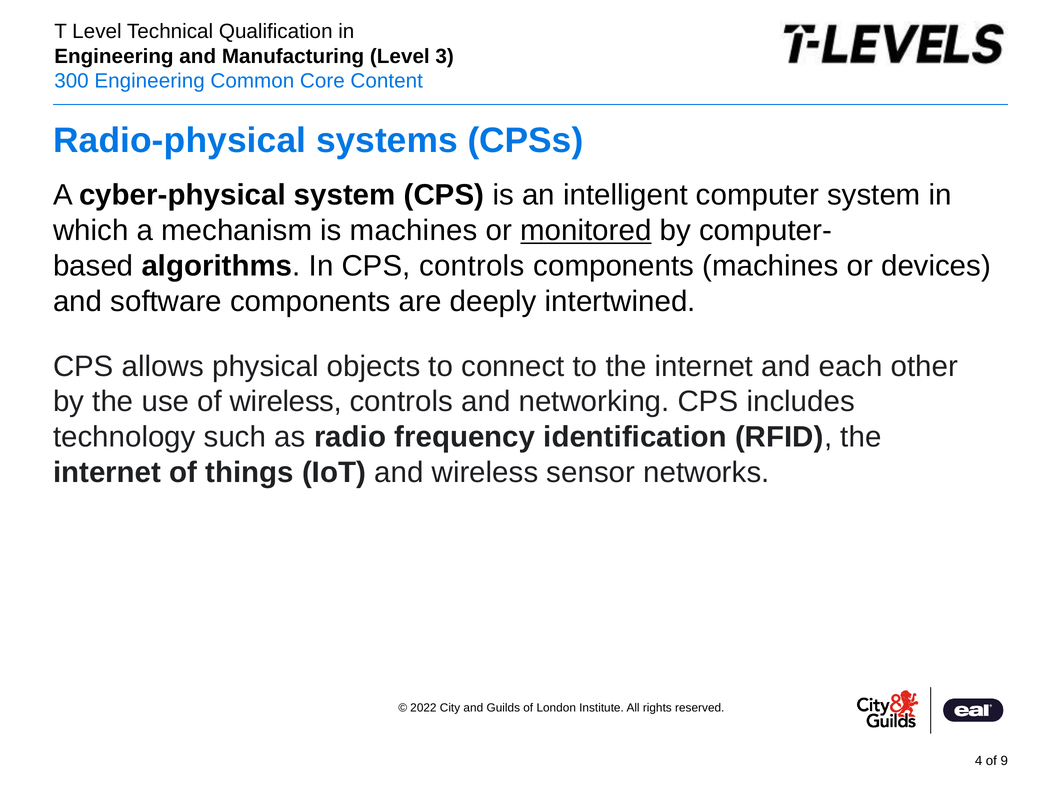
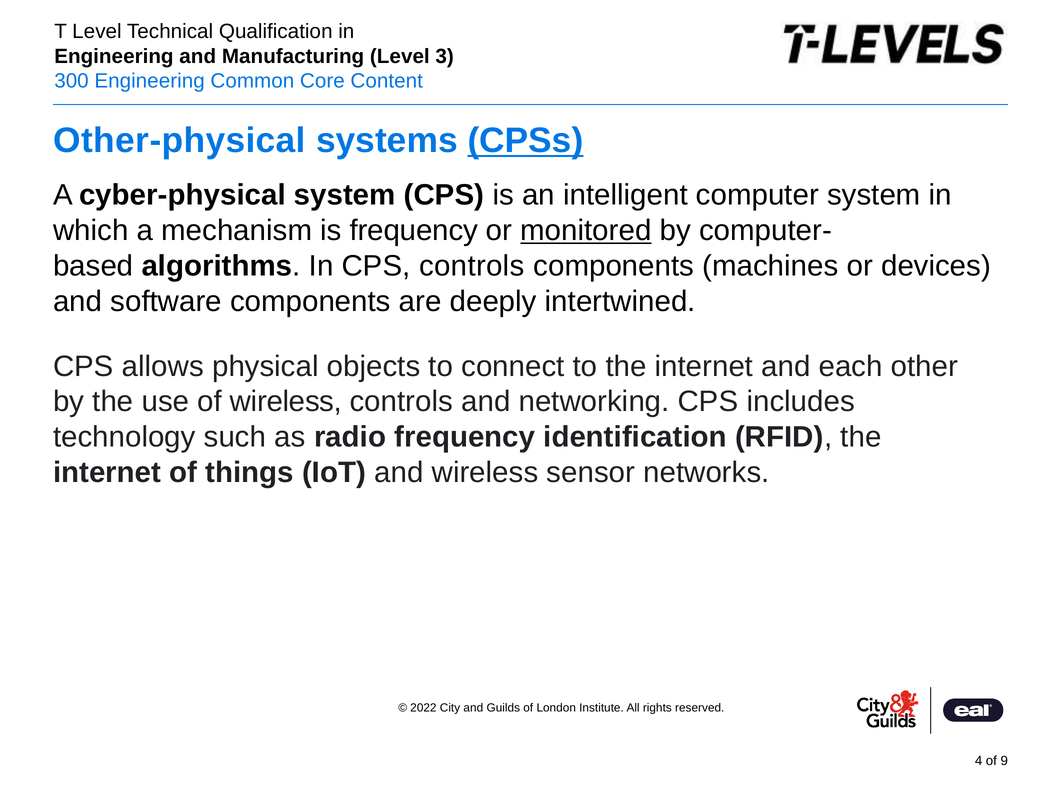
Radio-physical: Radio-physical -> Other-physical
CPSs underline: none -> present
is machines: machines -> frequency
